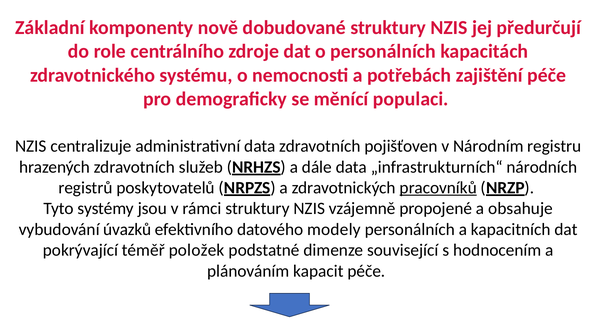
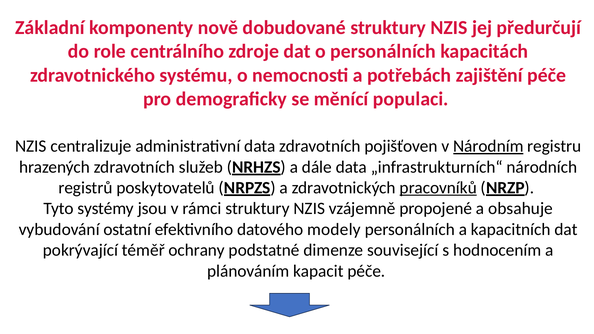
Národním underline: none -> present
úvazků: úvazků -> ostatní
položek: položek -> ochrany
